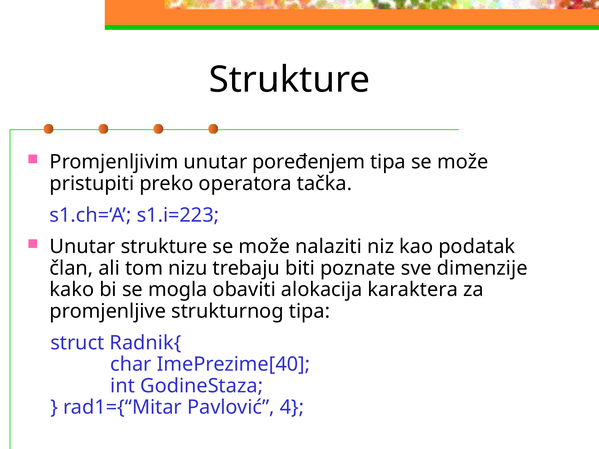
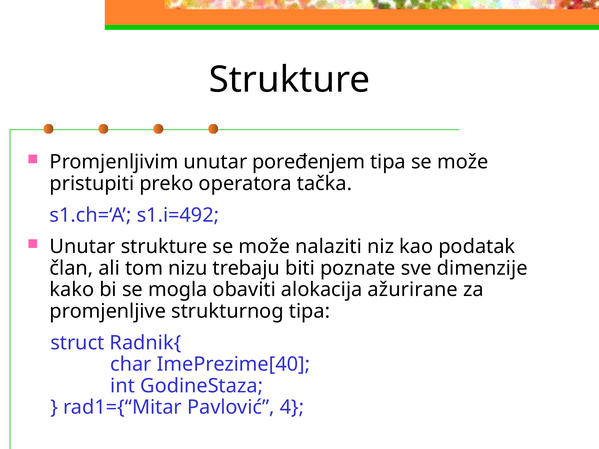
s1.i=223: s1.i=223 -> s1.i=492
karaktera: karaktera -> ažurirane
